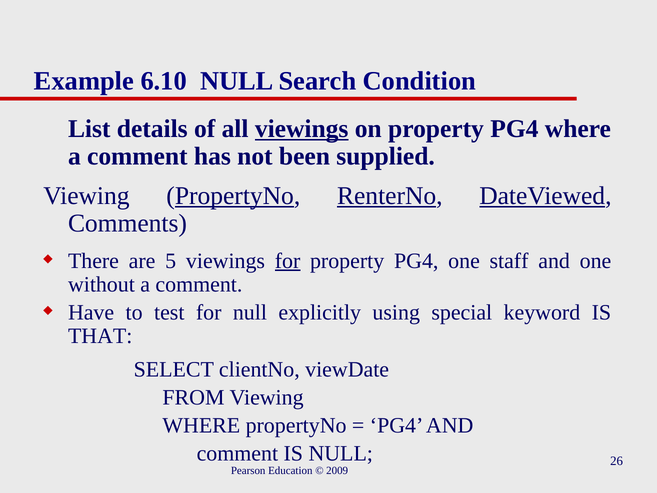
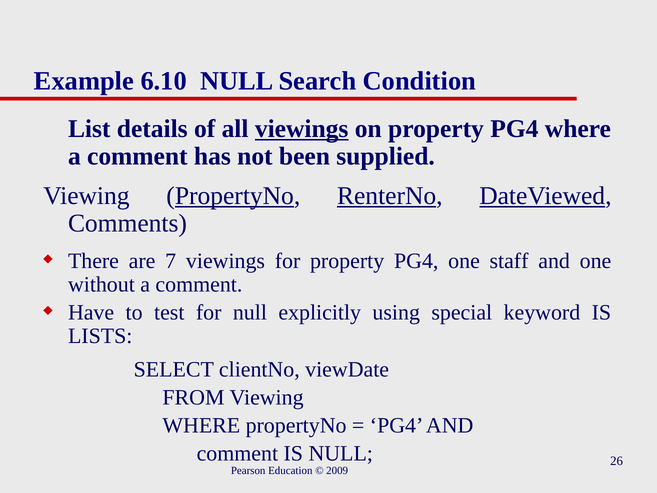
5: 5 -> 7
for at (288, 261) underline: present -> none
THAT: THAT -> LISTS
